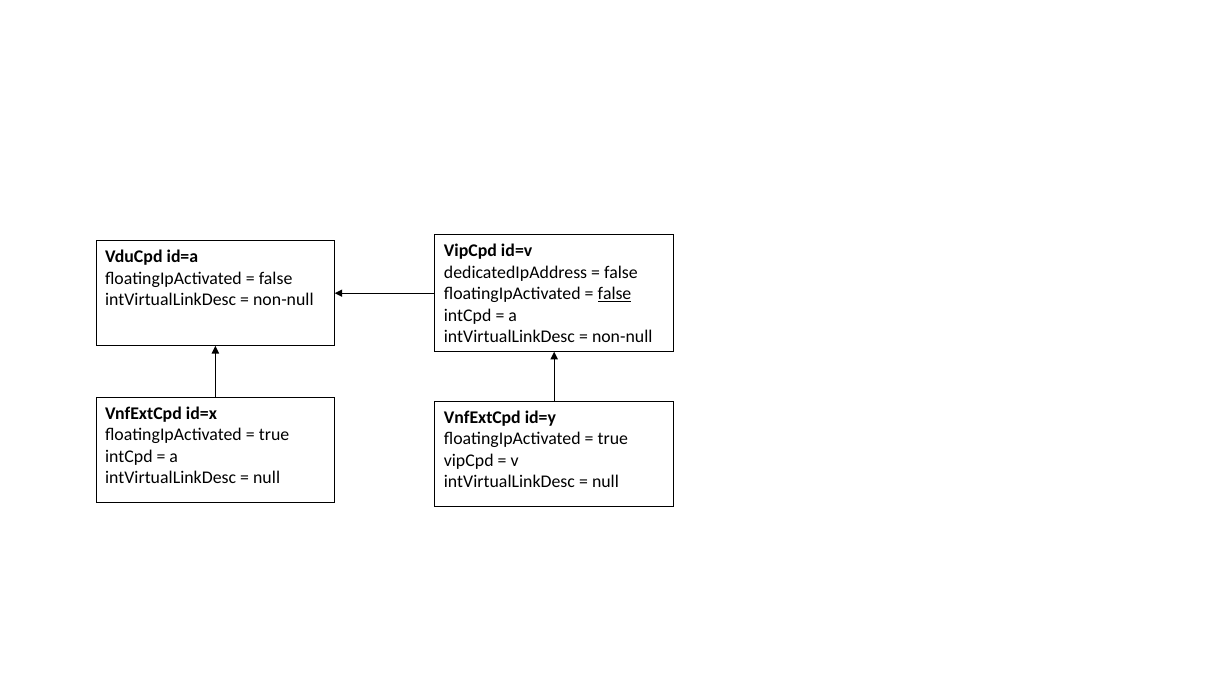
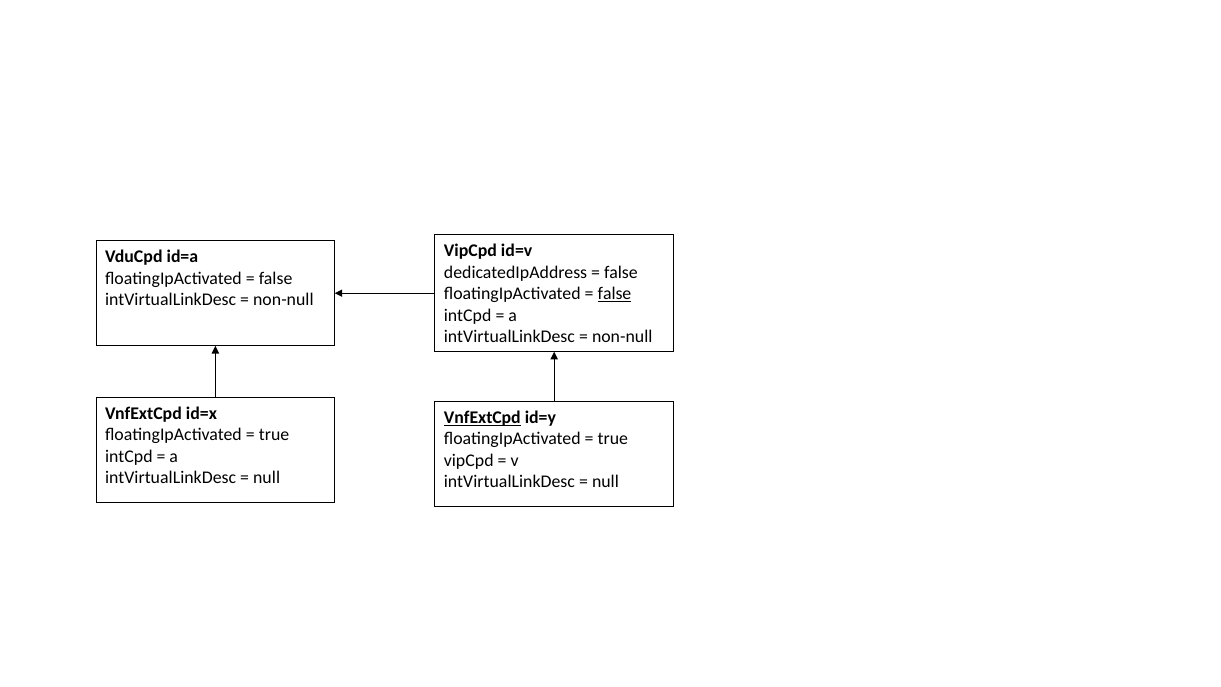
VnfExtCpd at (482, 417) underline: none -> present
